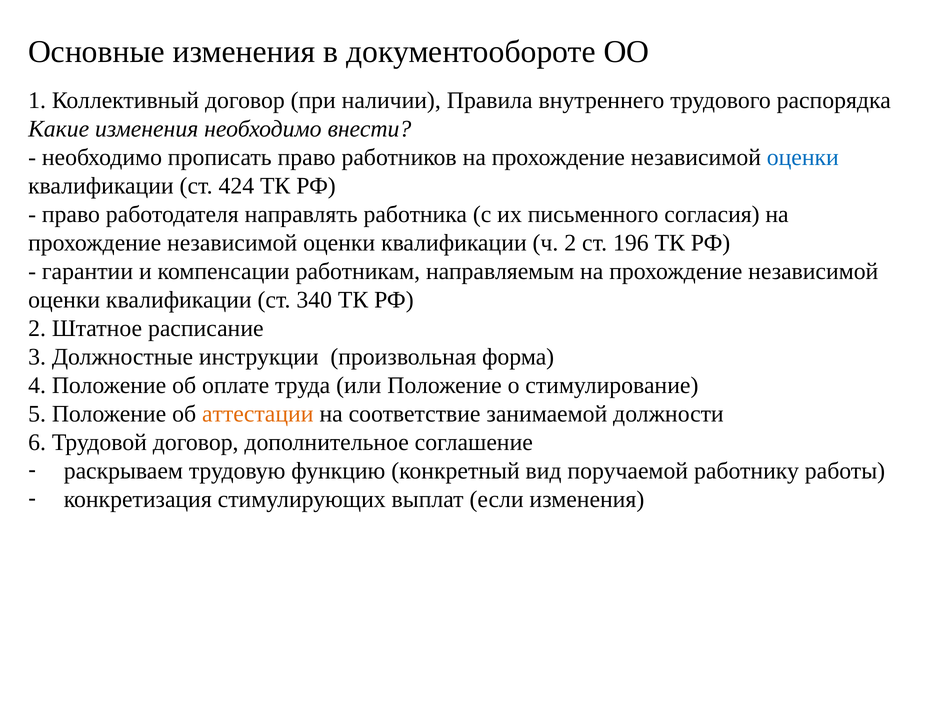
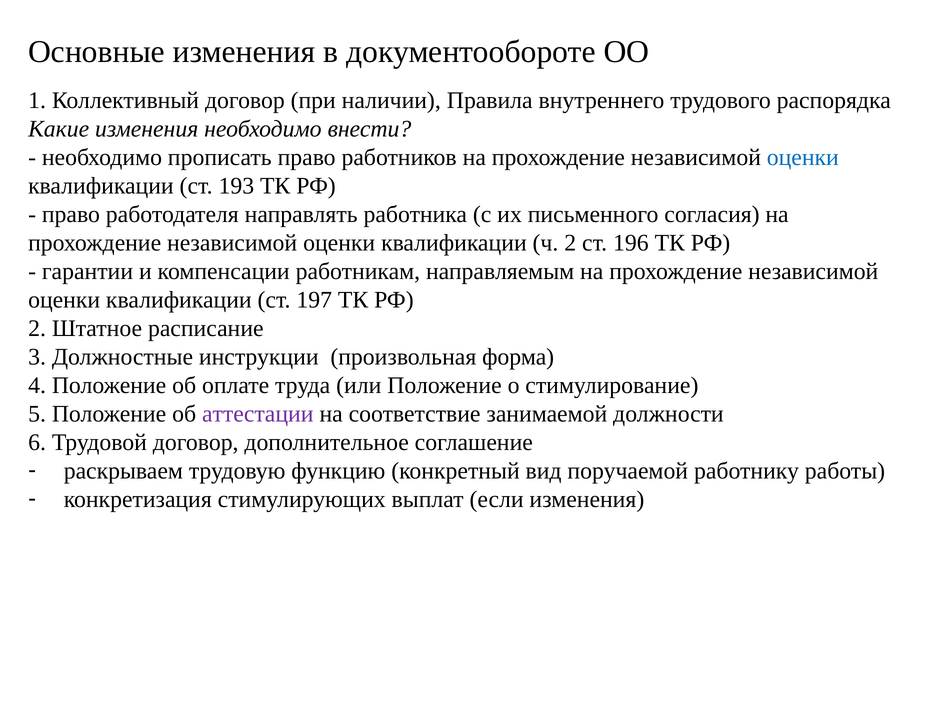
424: 424 -> 193
340: 340 -> 197
аттестации colour: orange -> purple
